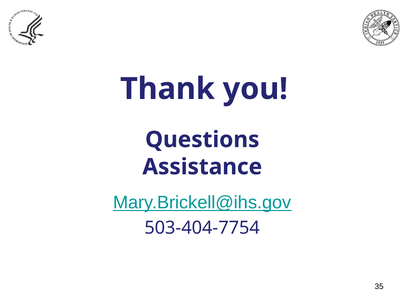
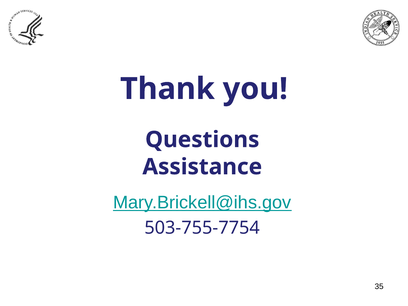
503-404-7754: 503-404-7754 -> 503-755-7754
